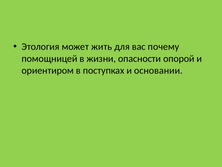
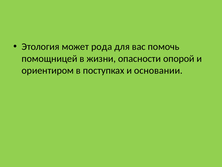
жить: жить -> рода
почему: почему -> помочь
